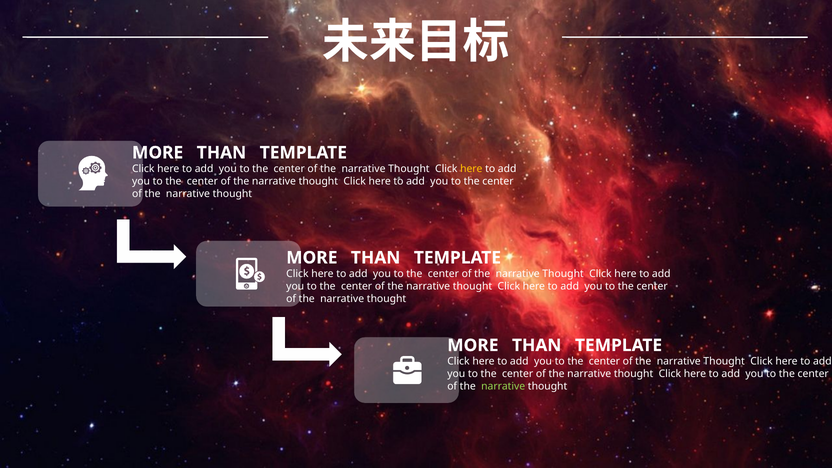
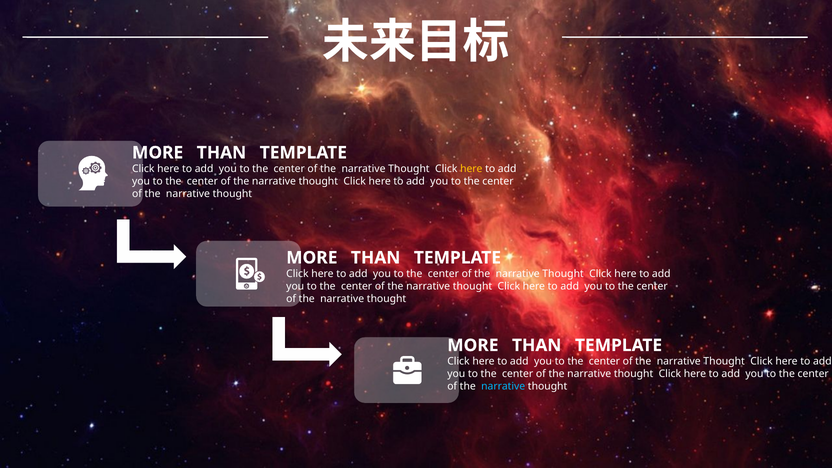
narrative at (503, 386) colour: light green -> light blue
